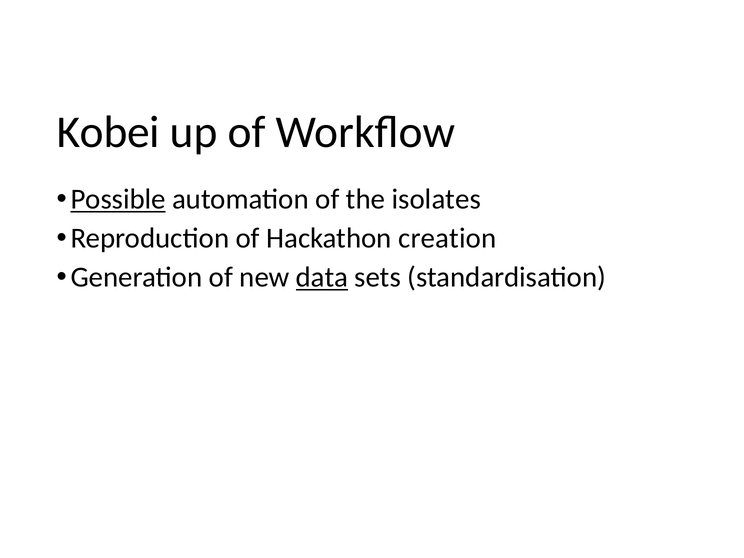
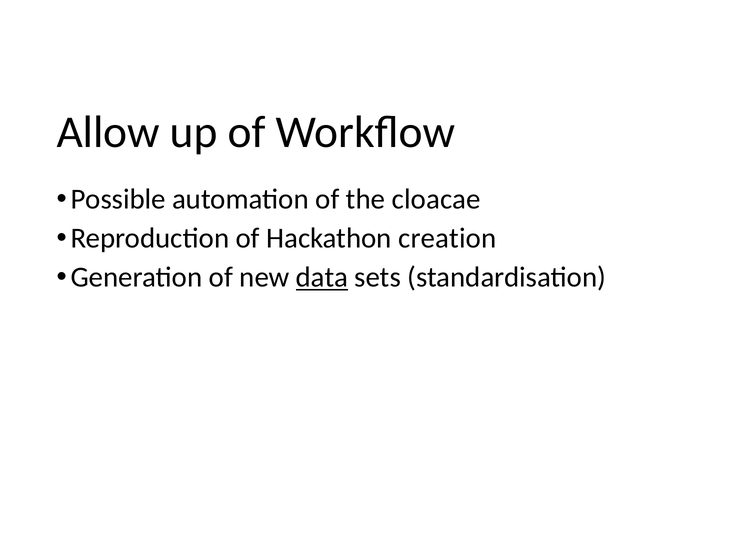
Kobei: Kobei -> Allow
Possible underline: present -> none
isolates: isolates -> cloacae
